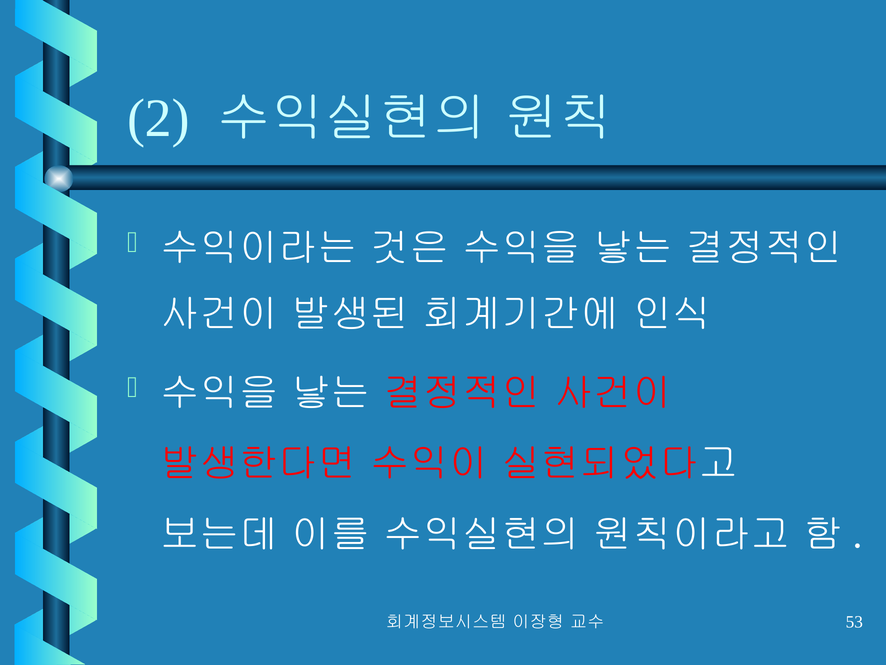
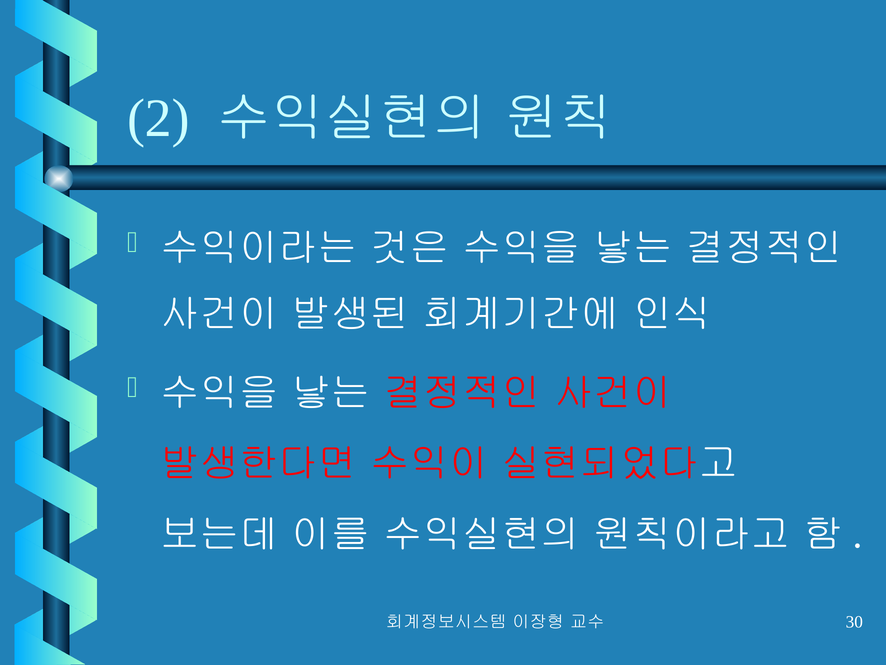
53: 53 -> 30
